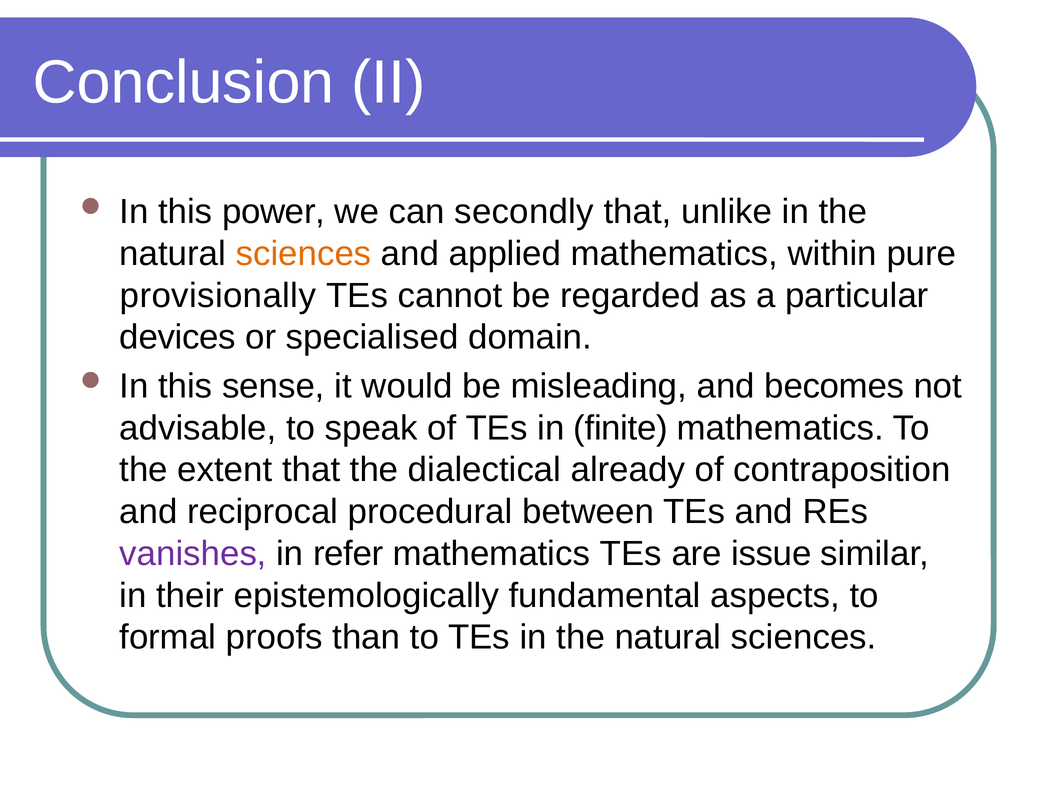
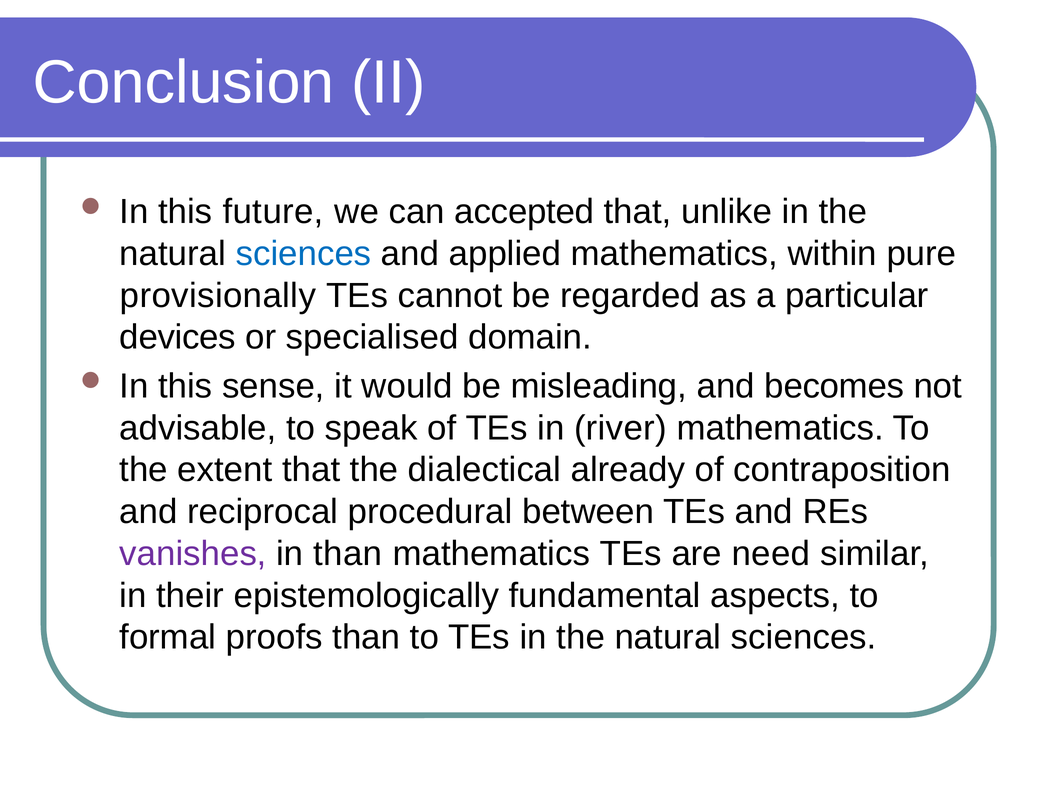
power: power -> future
secondly: secondly -> accepted
sciences colour: orange -> blue
finite: finite -> river
in refer: refer -> than
issue: issue -> need
